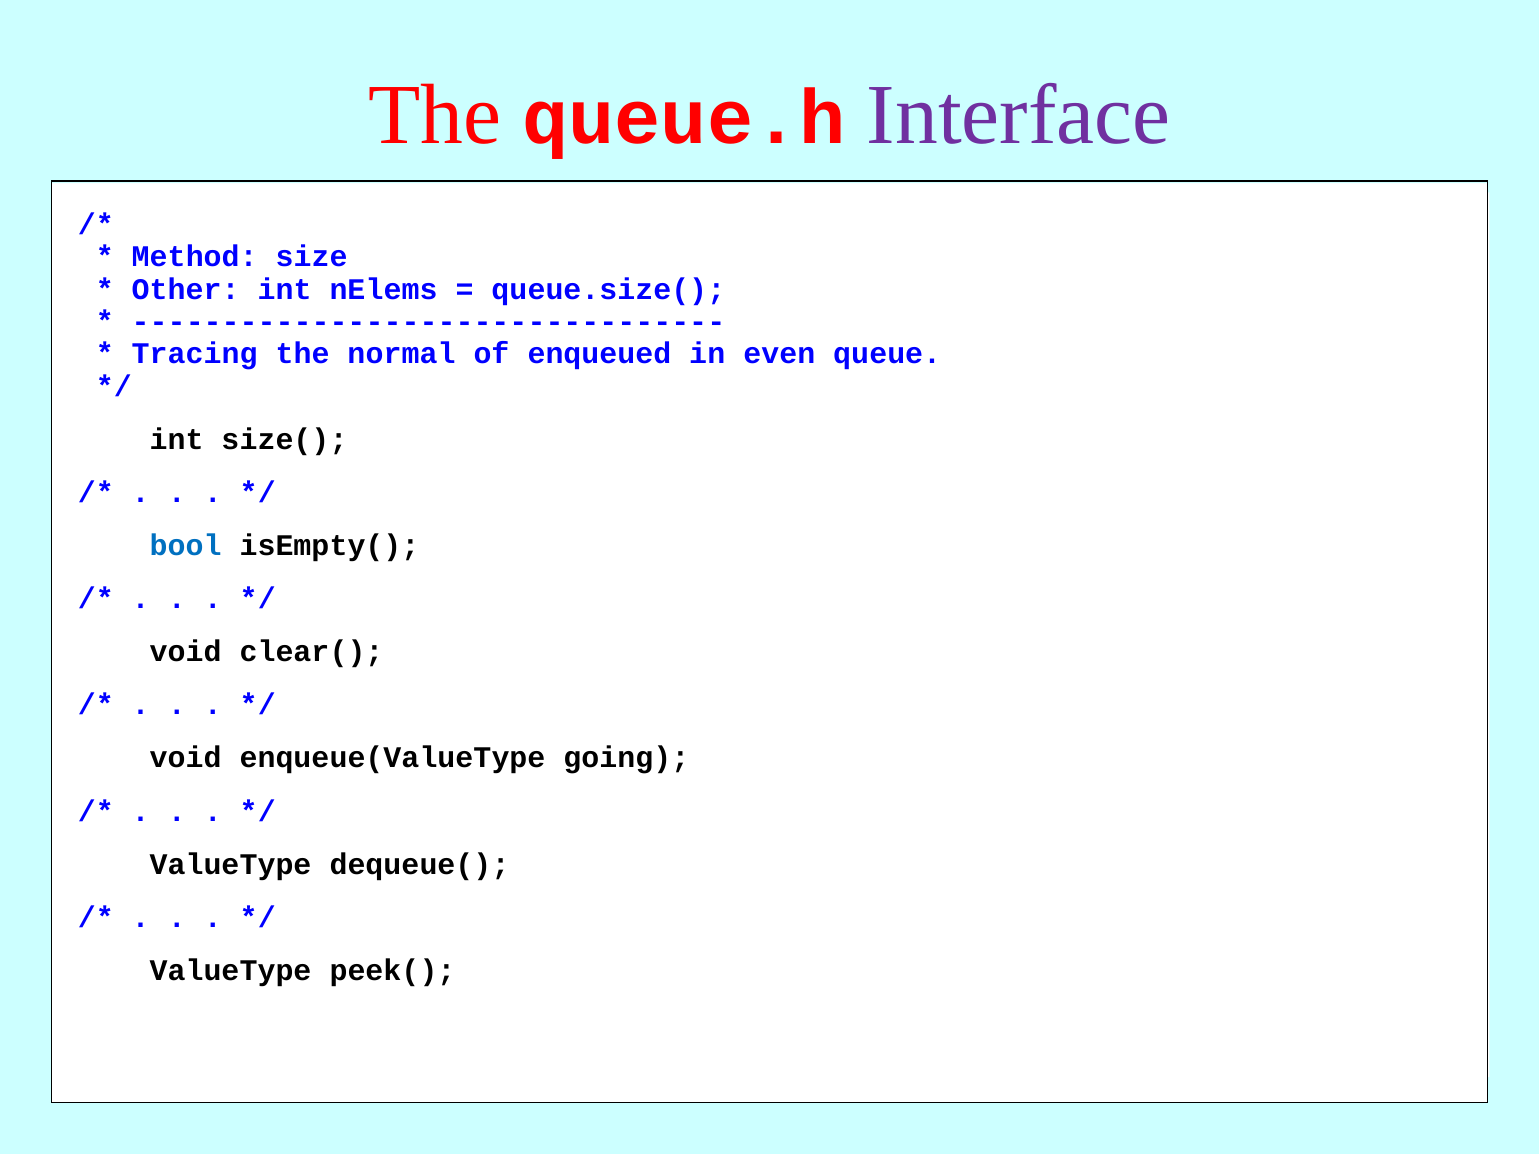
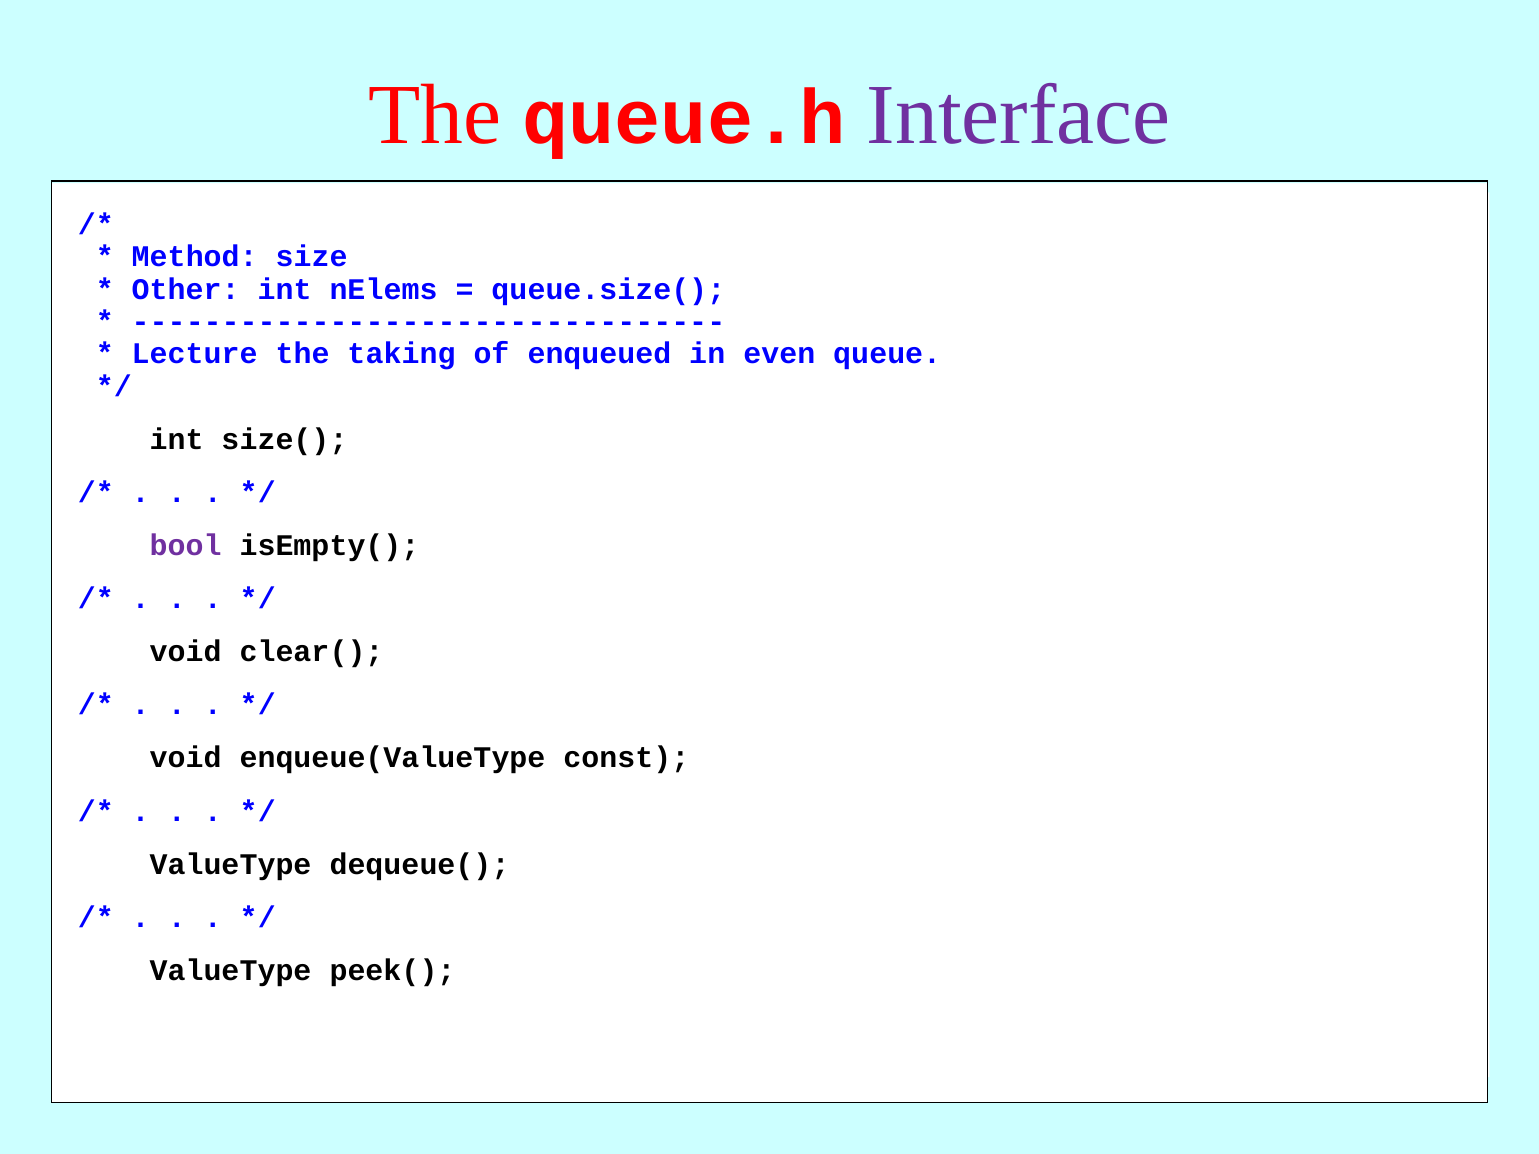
Tracing: Tracing -> Lecture
normal: normal -> taking
bool colour: blue -> purple
going: going -> const
